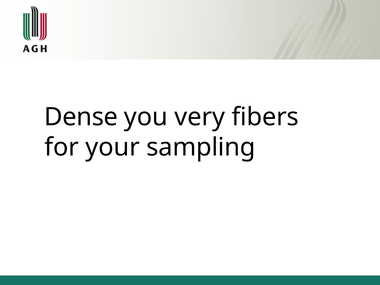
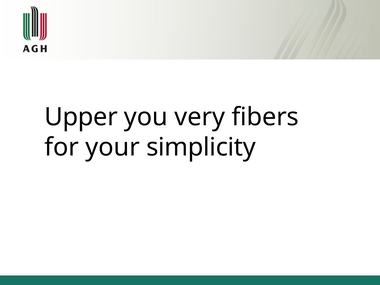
Dense: Dense -> Upper
sampling: sampling -> simplicity
